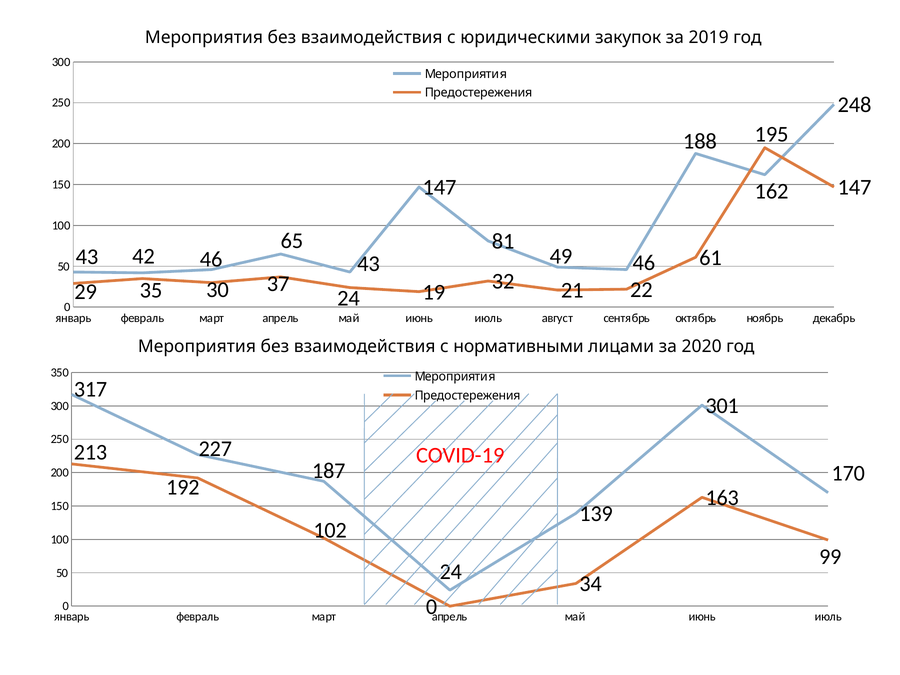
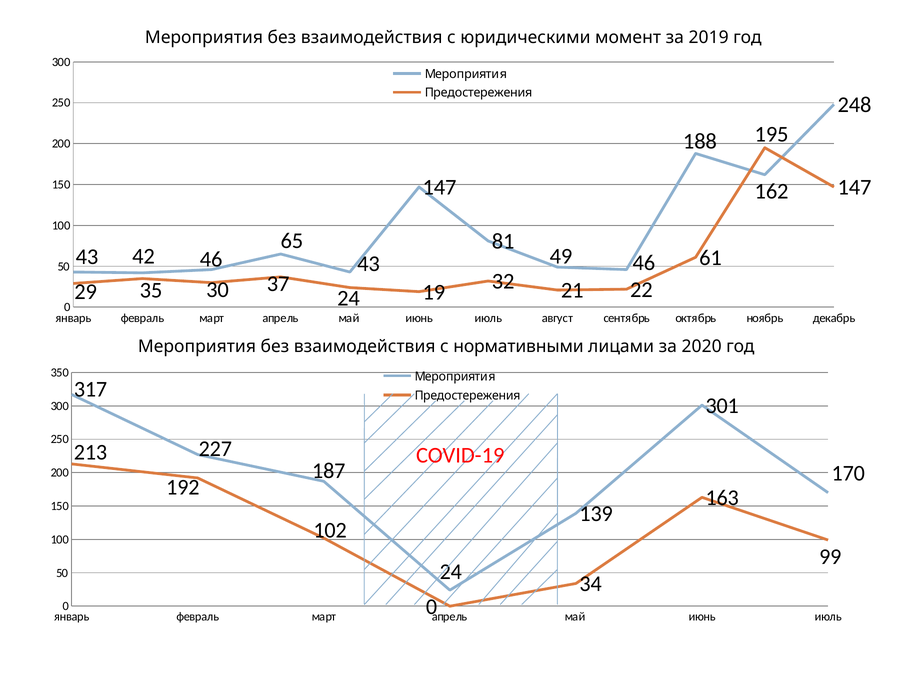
закупок: закупок -> момент
